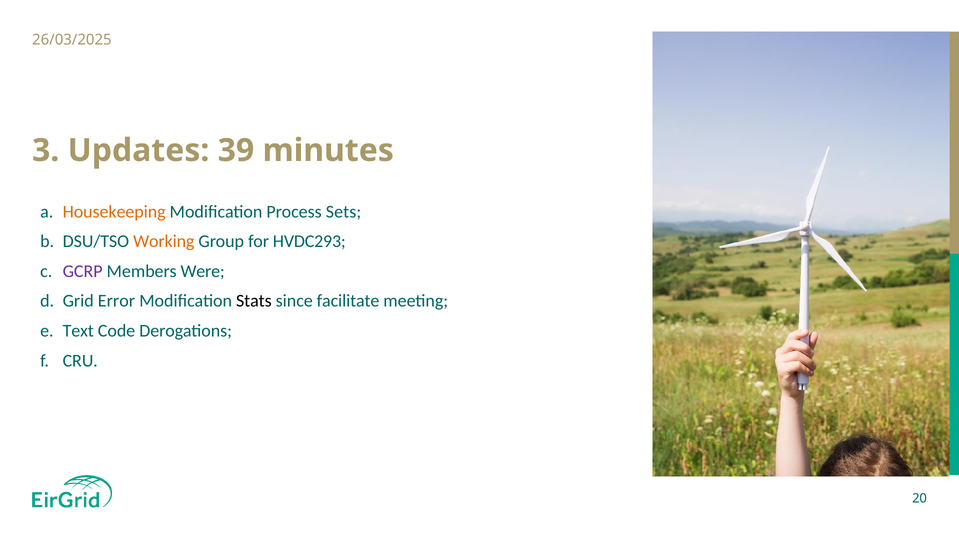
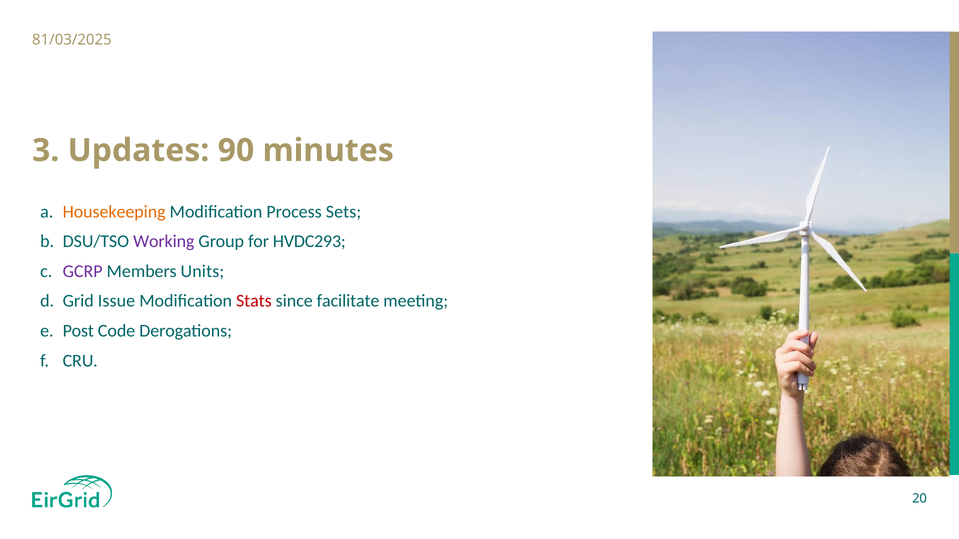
26/03/2025: 26/03/2025 -> 81/03/2025
39: 39 -> 90
Working colour: orange -> purple
Were: Were -> Units
Error: Error -> Issue
Stats colour: black -> red
Text: Text -> Post
